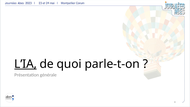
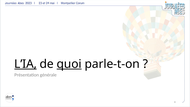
quoi underline: none -> present
